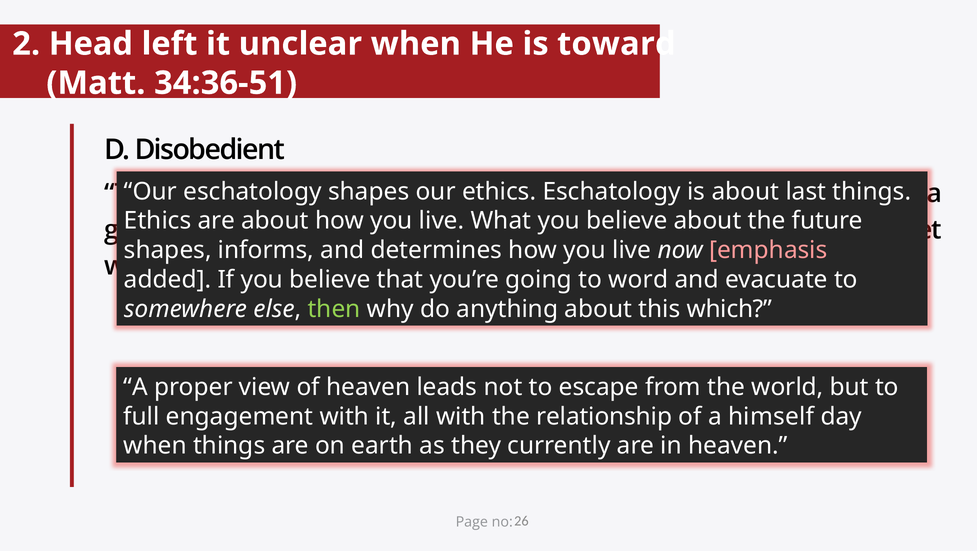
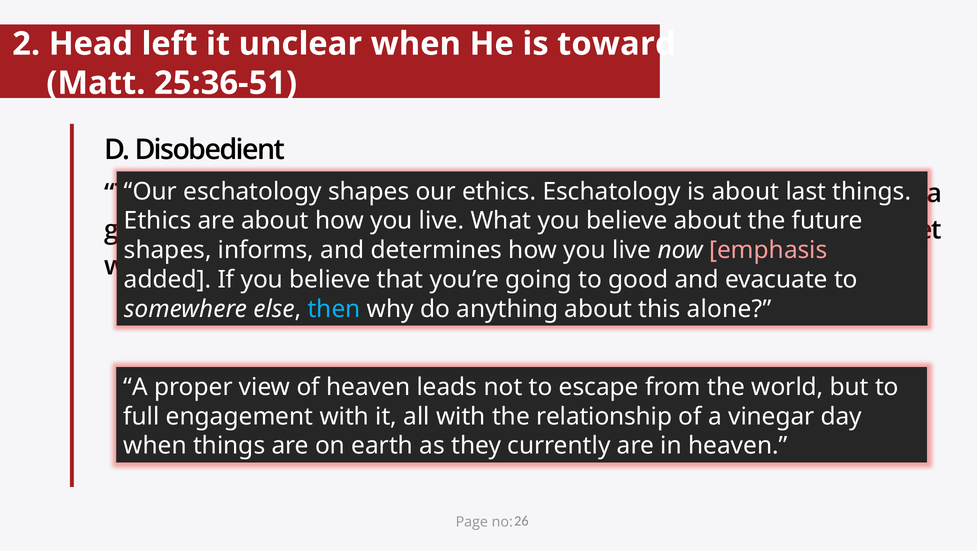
34:36-51: 34:36-51 -> 25:36-51
word: word -> good
then colour: light green -> light blue
which: which -> alone
himself: himself -> vinegar
